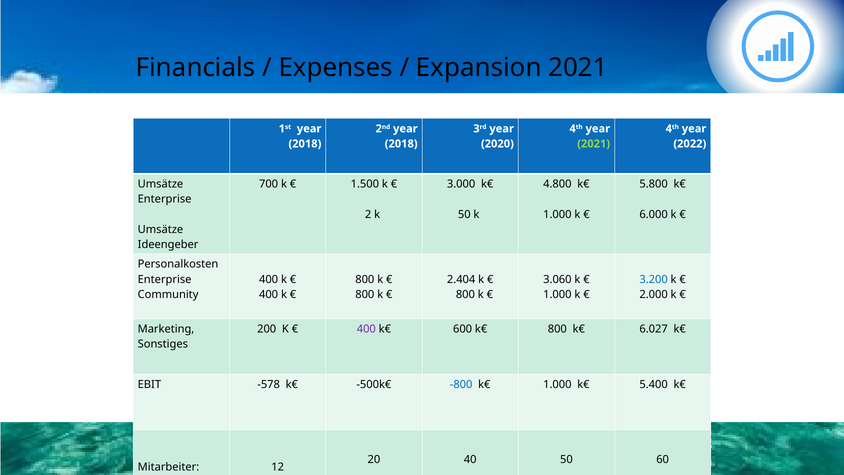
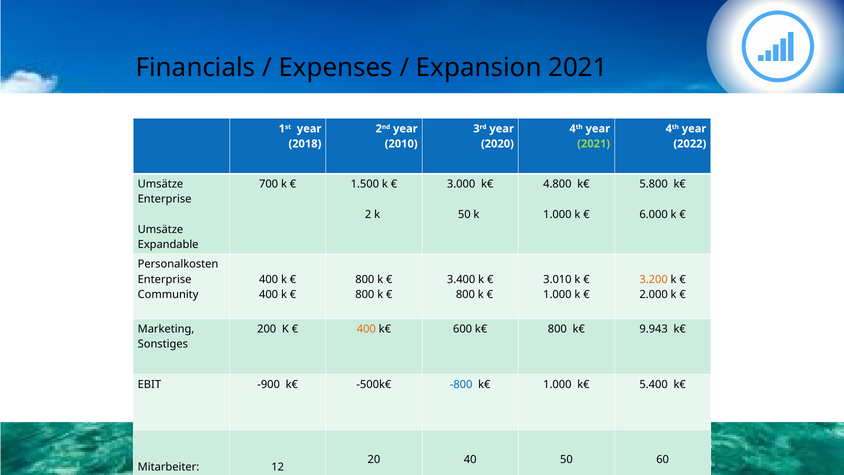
2018 at (401, 144): 2018 -> 2010
Ideengeber: Ideengeber -> Expandable
2.404: 2.404 -> 3.400
3.060: 3.060 -> 3.010
3.200 colour: blue -> orange
400 at (366, 329) colour: purple -> orange
6.027: 6.027 -> 9.943
-578: -578 -> -900
